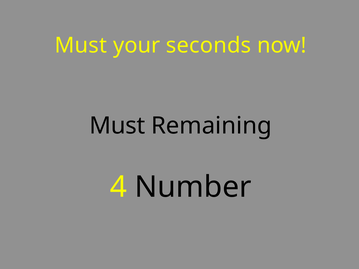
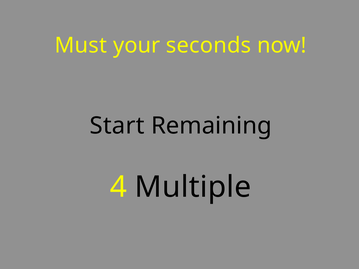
Must at (117, 126): Must -> Start
Number: Number -> Multiple
